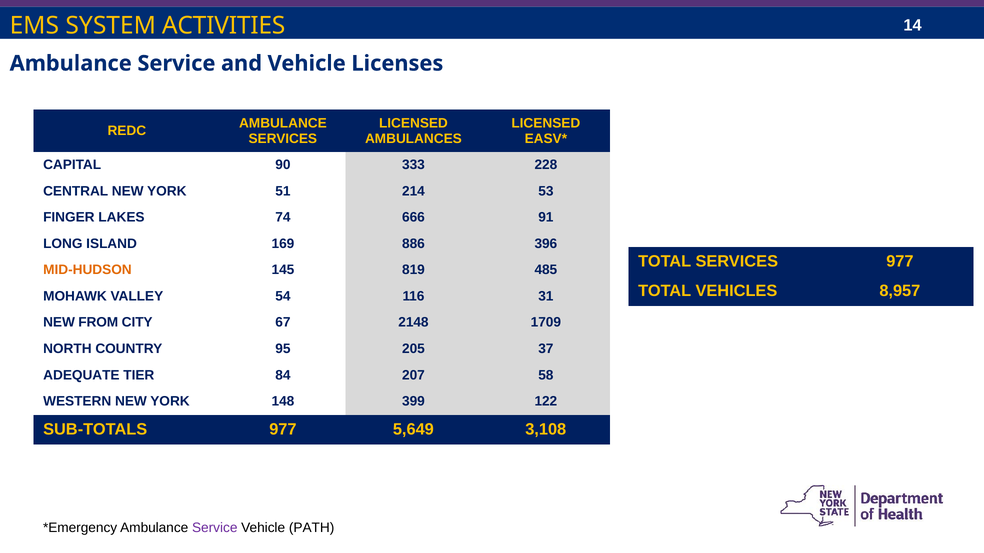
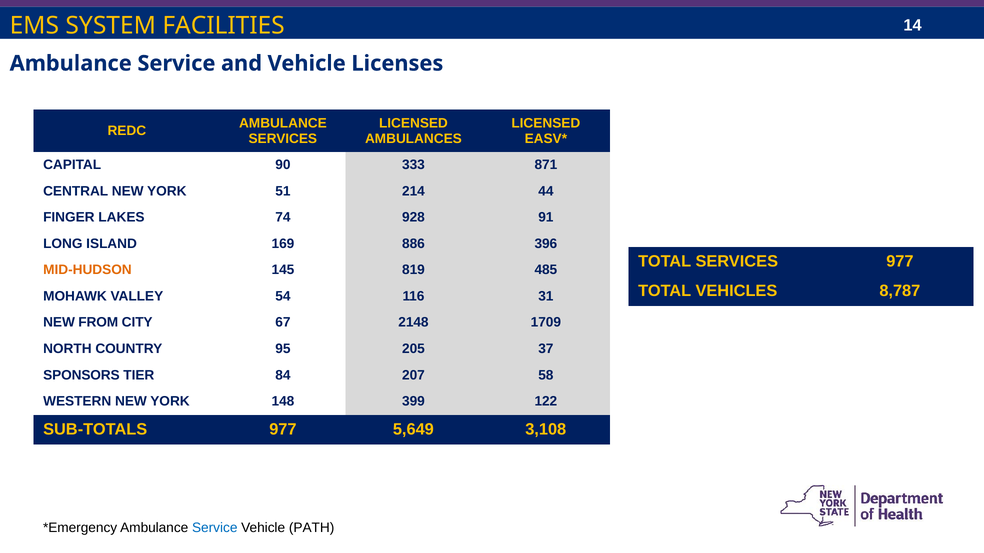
ACTIVITIES: ACTIVITIES -> FACILITIES
228: 228 -> 871
53: 53 -> 44
666: 666 -> 928
8,957: 8,957 -> 8,787
ADEQUATE: ADEQUATE -> SPONSORS
Service at (215, 528) colour: purple -> blue
